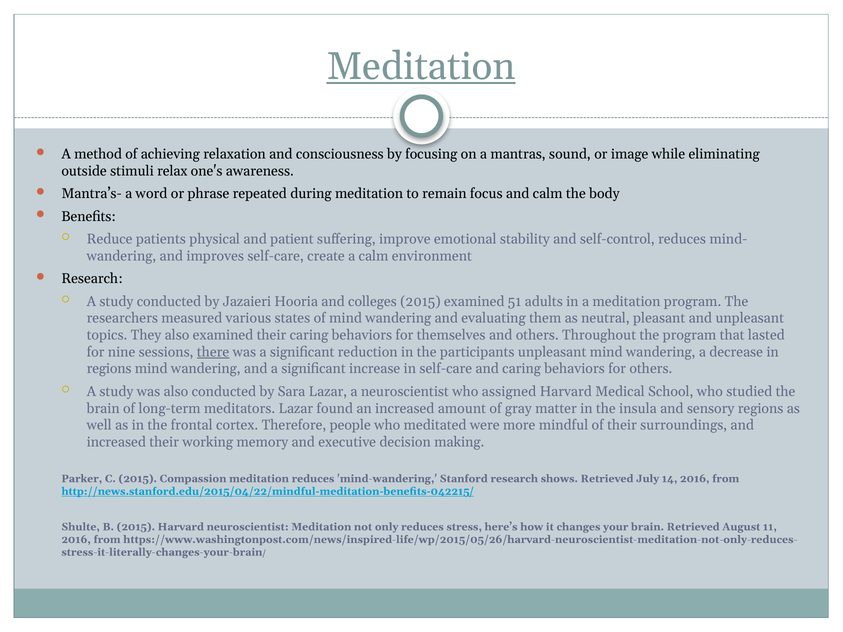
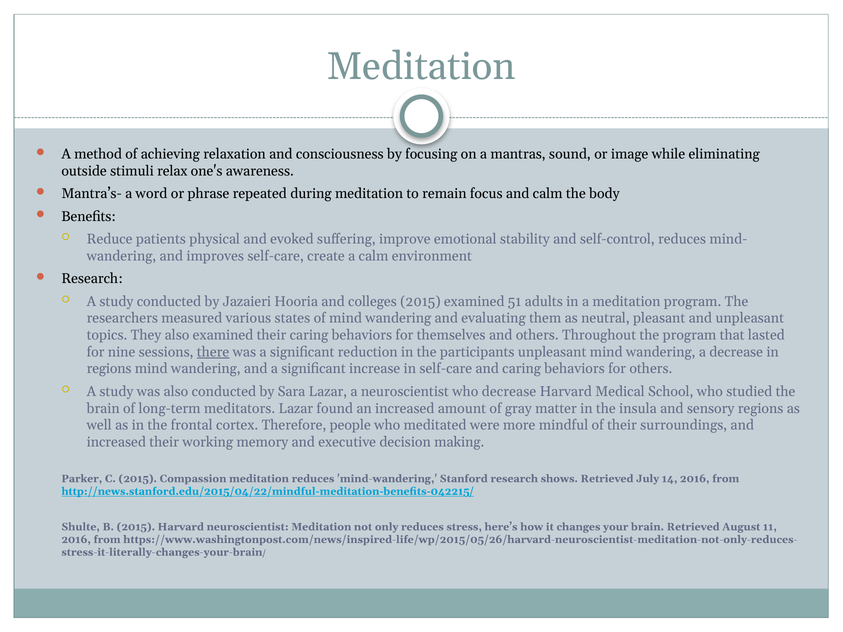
Meditation at (421, 66) underline: present -> none
patient: patient -> evoked
who assigned: assigned -> decrease
